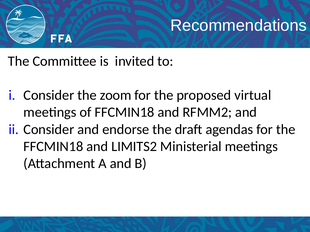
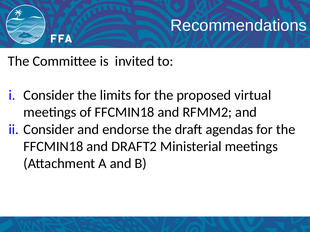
zoom: zoom -> limits
LIMITS2: LIMITS2 -> DRAFT2
